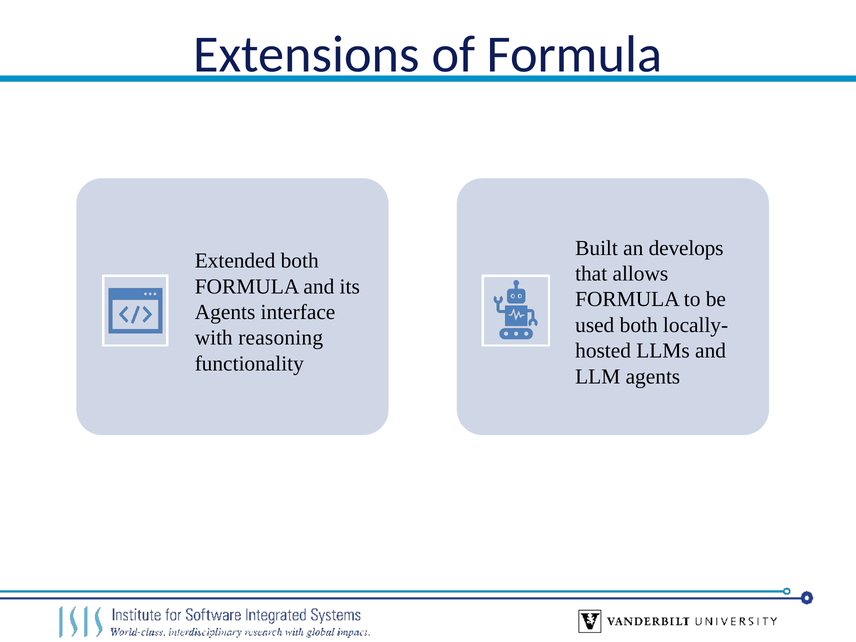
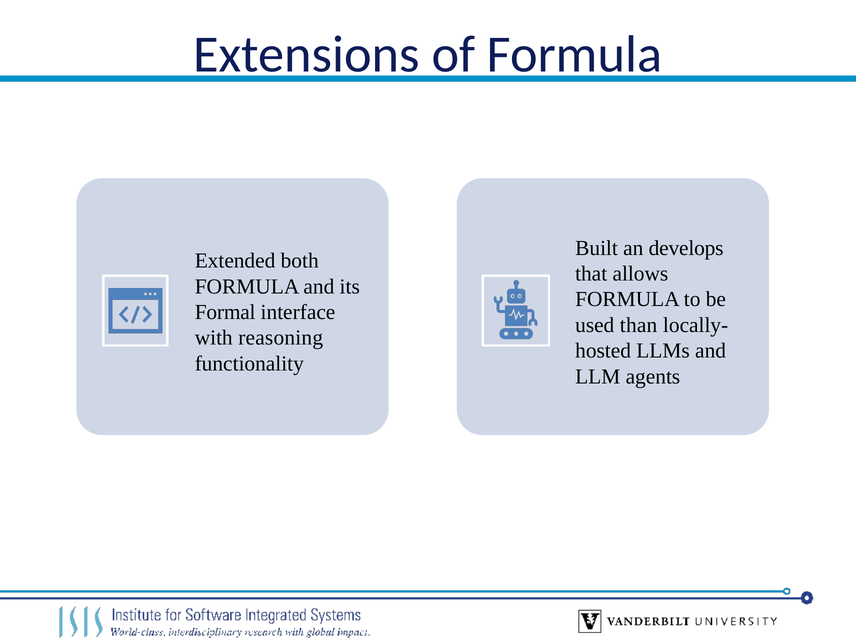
Agents at (225, 312): Agents -> Formal
used both: both -> than
